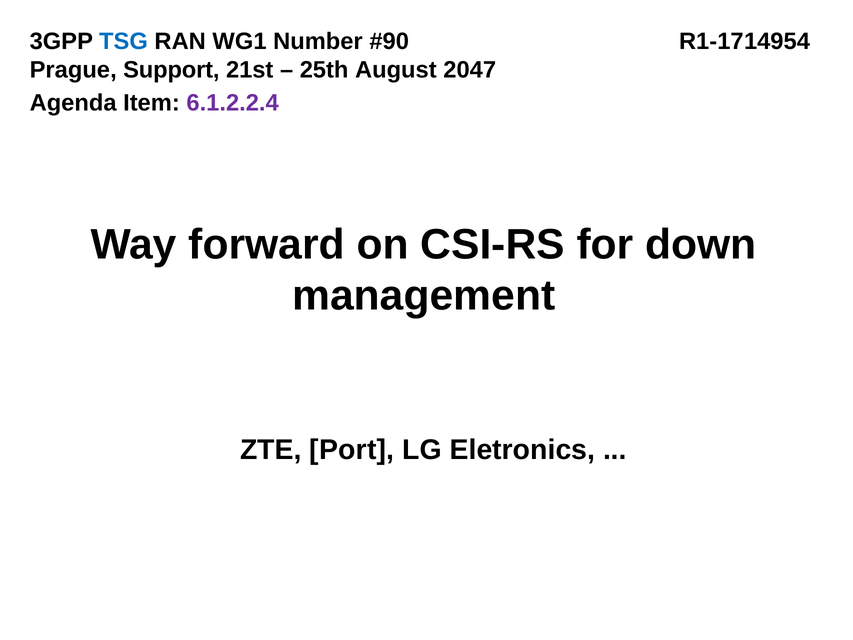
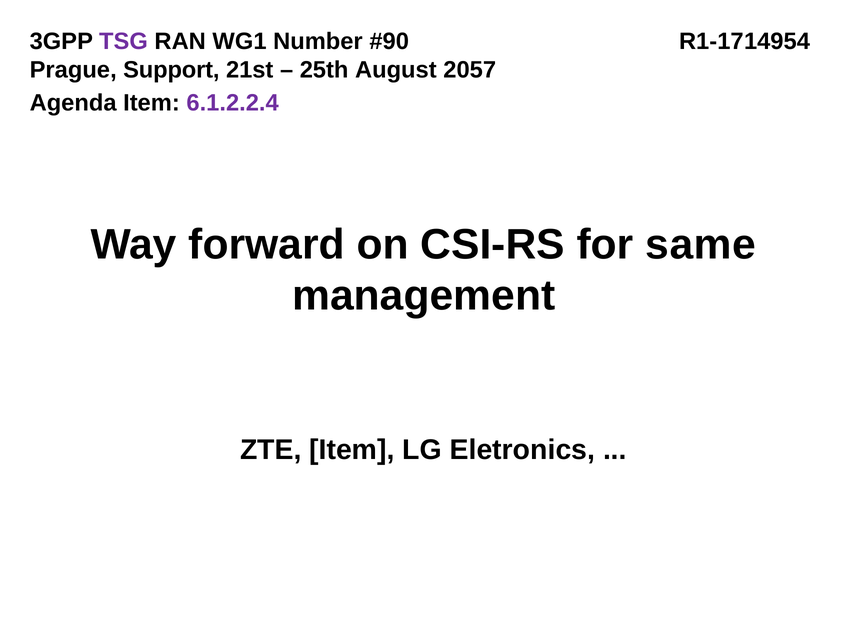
TSG colour: blue -> purple
2047: 2047 -> 2057
down: down -> same
ZTE Port: Port -> Item
